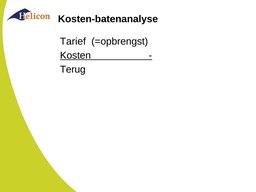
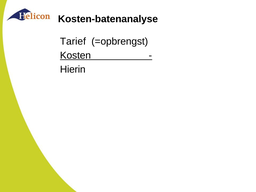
Terug: Terug -> Hierin
